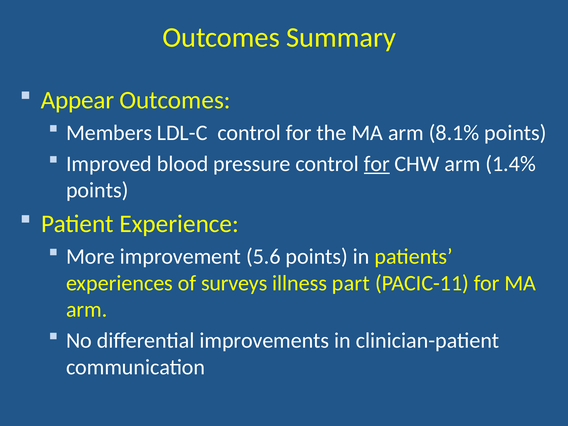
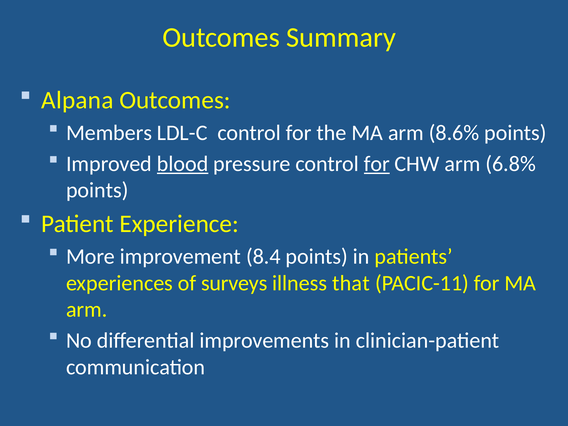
Appear: Appear -> Alpana
8.1%: 8.1% -> 8.6%
blood underline: none -> present
1.4%: 1.4% -> 6.8%
5.6: 5.6 -> 8.4
part: part -> that
